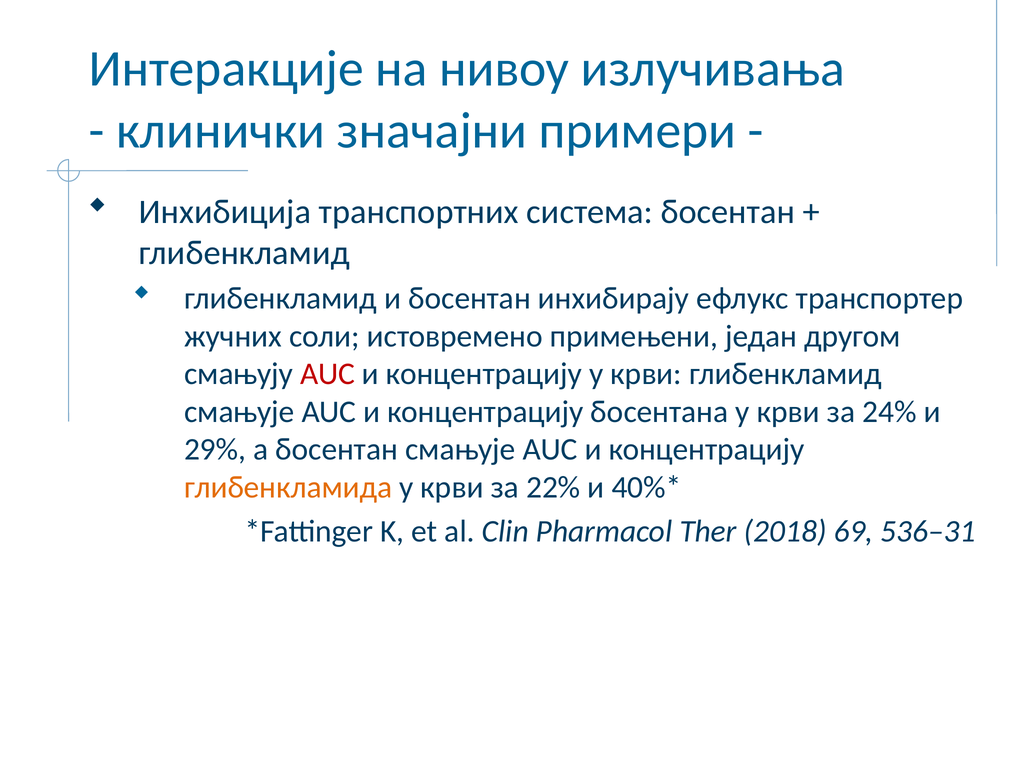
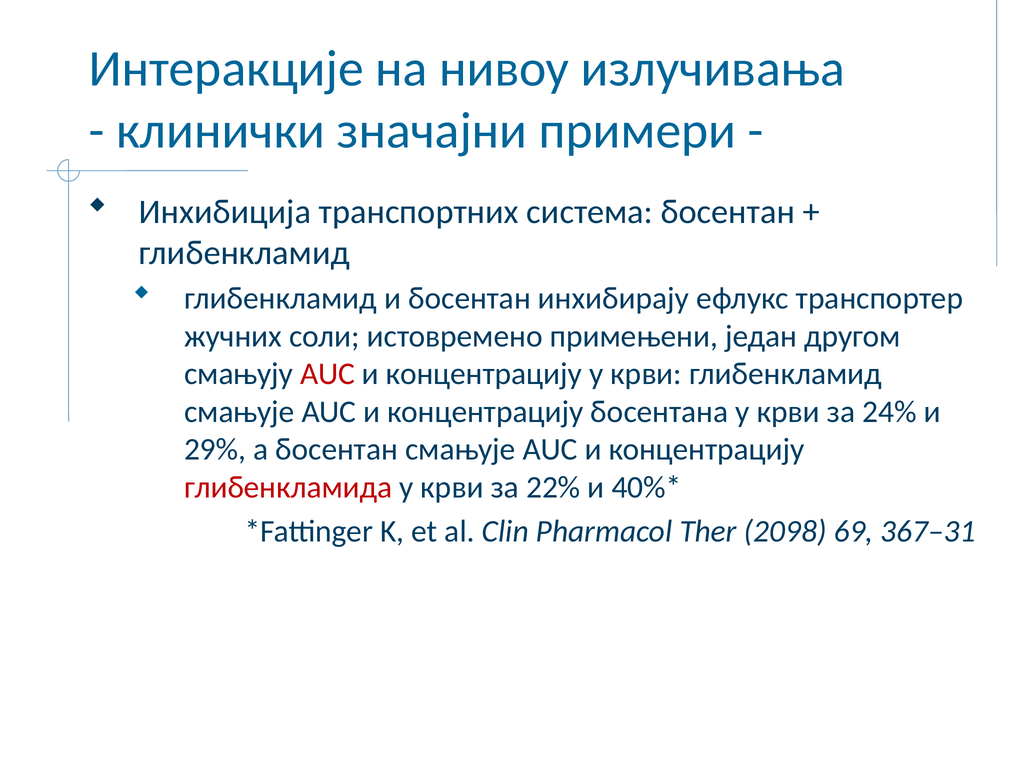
глибенкламида colour: orange -> red
2018: 2018 -> 2098
536–31: 536–31 -> 367–31
